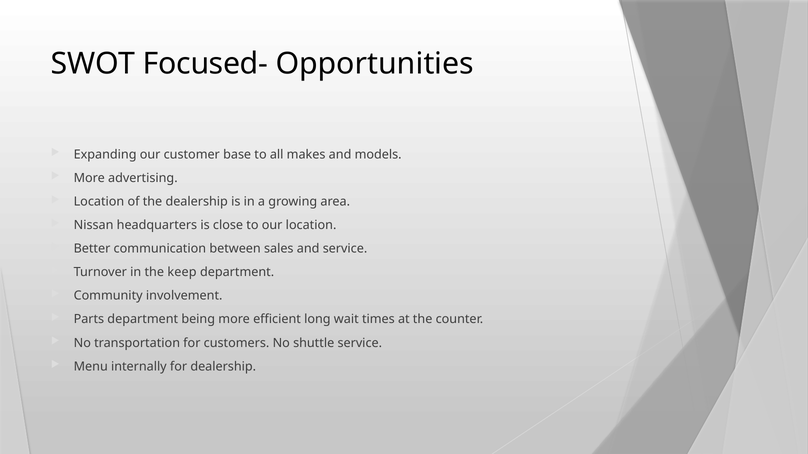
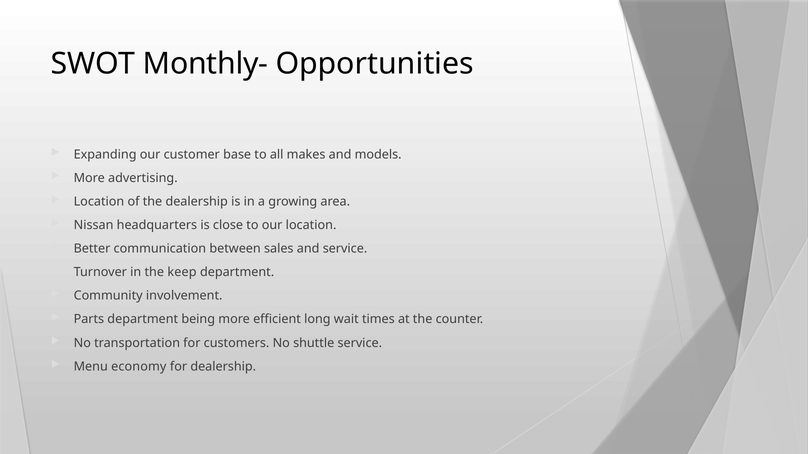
Focused-: Focused- -> Monthly-
internally: internally -> economy
